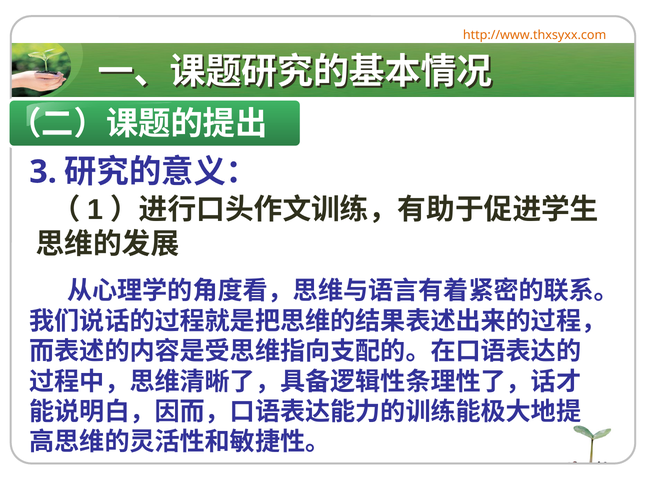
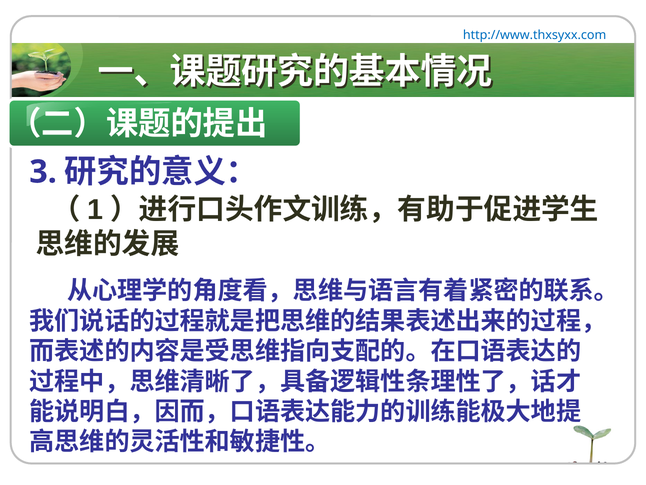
http://www.thxsyxx.com colour: orange -> blue
